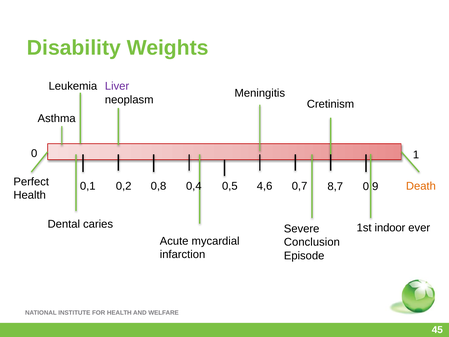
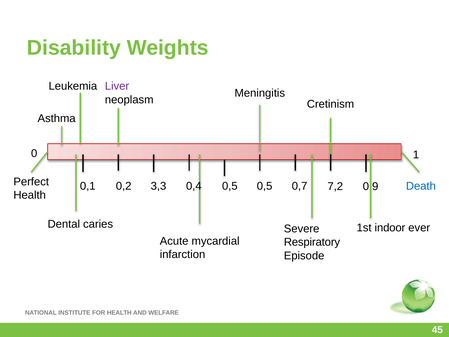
0,8: 0,8 -> 3,3
0,5 4,6: 4,6 -> 0,5
8,7: 8,7 -> 7,2
Death colour: orange -> blue
Conclusion: Conclusion -> Respiratory
